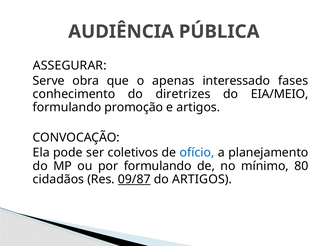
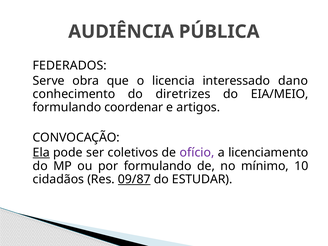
ASSEGURAR: ASSEGURAR -> FEDERADOS
apenas: apenas -> licencia
fases: fases -> dano
promoção: promoção -> coordenar
Ela underline: none -> present
ofício colour: blue -> purple
planejamento: planejamento -> licenciamento
80: 80 -> 10
do ARTIGOS: ARTIGOS -> ESTUDAR
